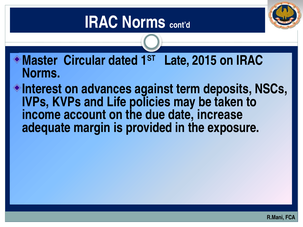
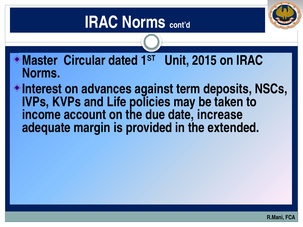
Late: Late -> Unit
exposure: exposure -> extended
